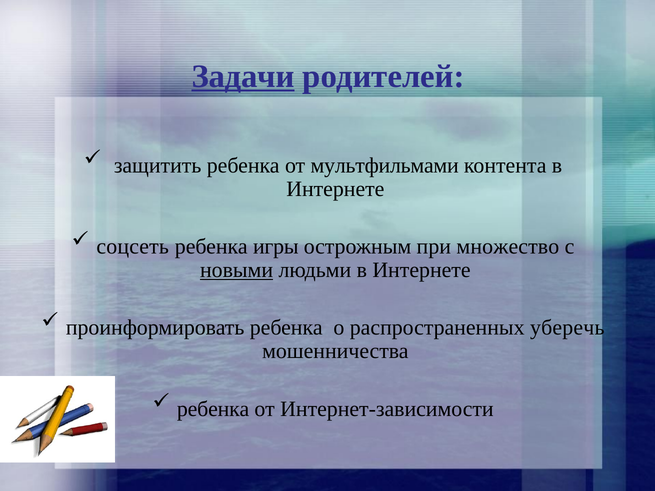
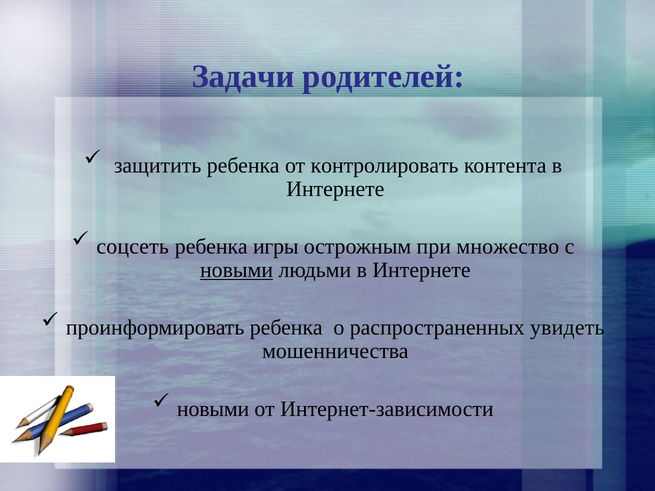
Задачи underline: present -> none
мультфильмами: мультфильмами -> контролировать
уберечь: уберечь -> увидеть
ребенка at (213, 409): ребенка -> новыми
